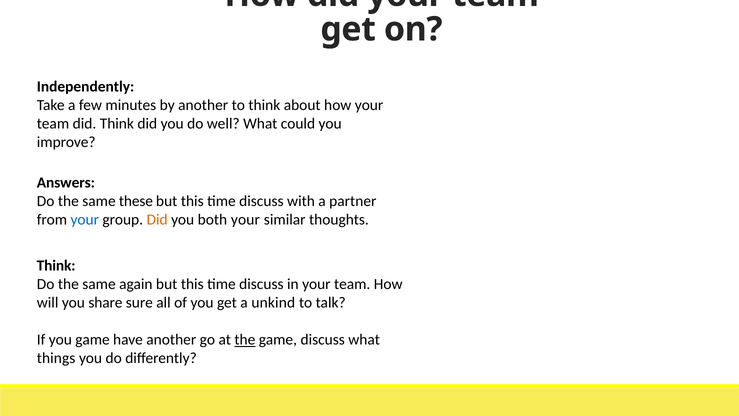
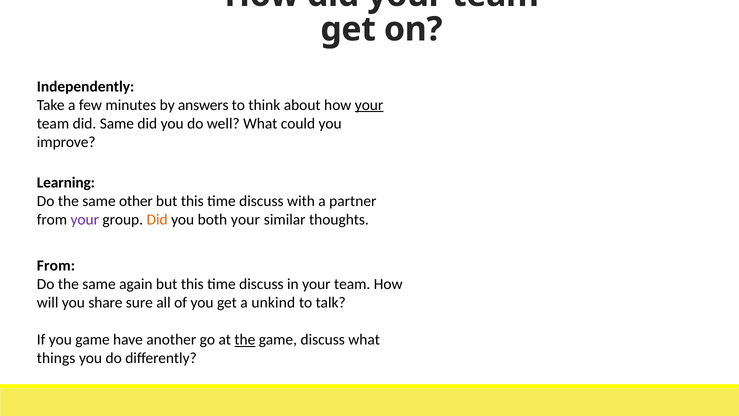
by another: another -> answers
your at (369, 105) underline: none -> present
did Think: Think -> Same
Answers: Answers -> Learning
these: these -> other
your at (85, 219) colour: blue -> purple
Think at (56, 266): Think -> From
